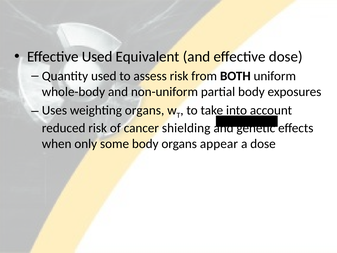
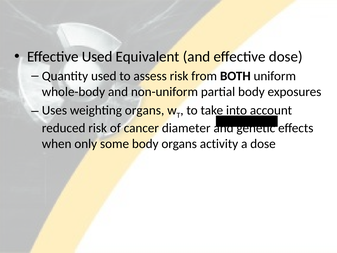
shielding: shielding -> diameter
appear: appear -> activity
